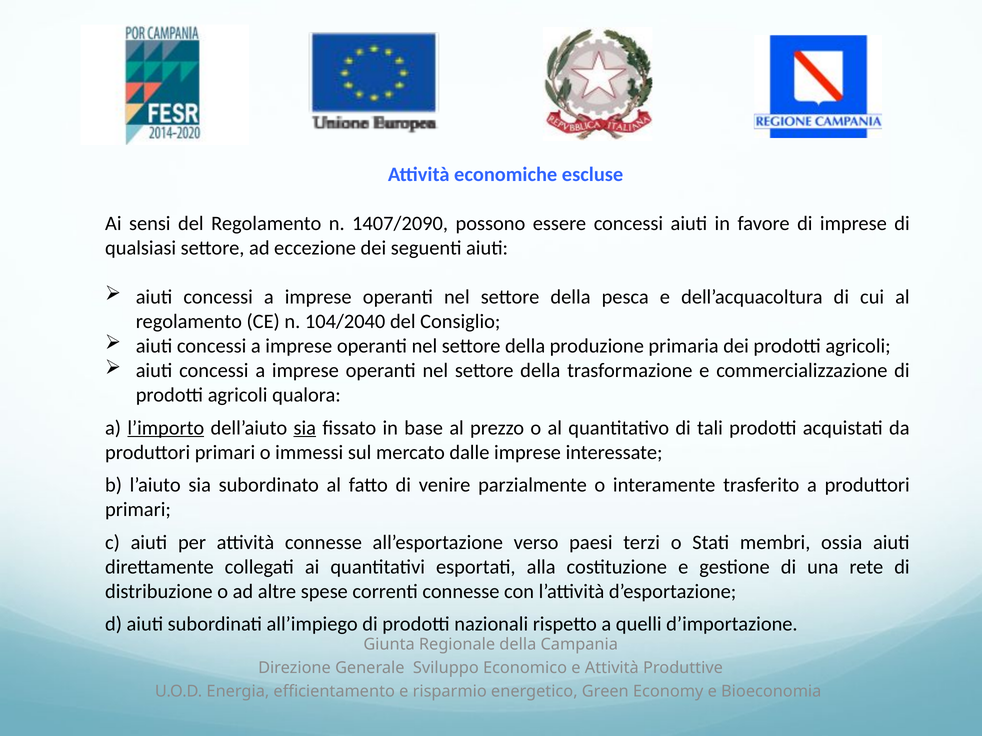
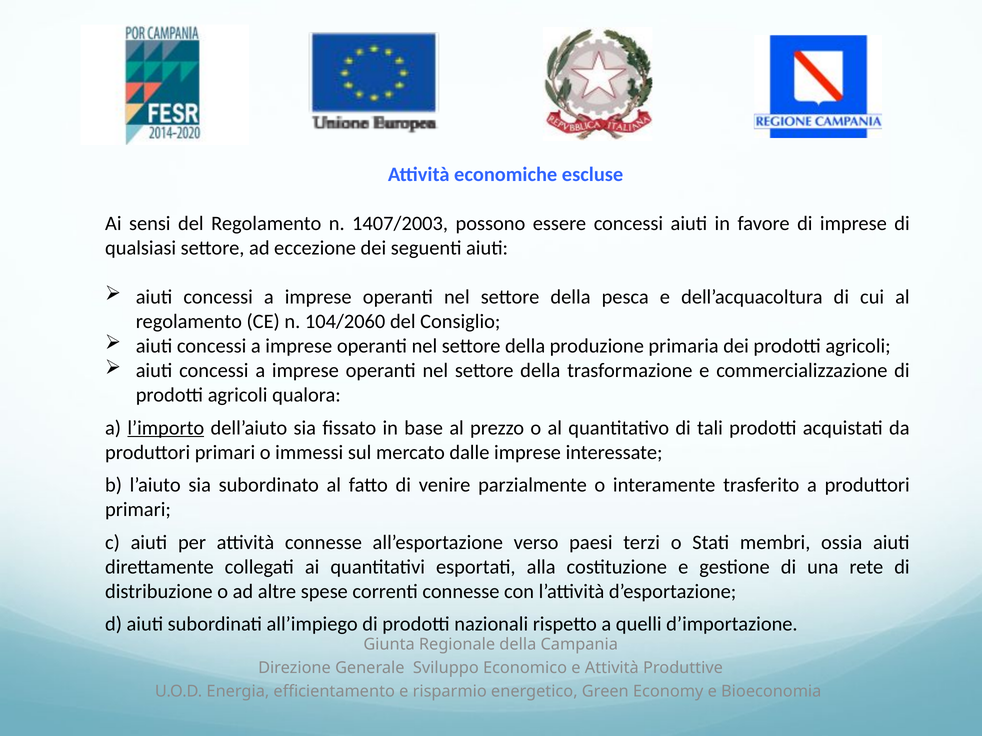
1407/2090: 1407/2090 -> 1407/2003
104/2040: 104/2040 -> 104/2060
sia at (305, 428) underline: present -> none
